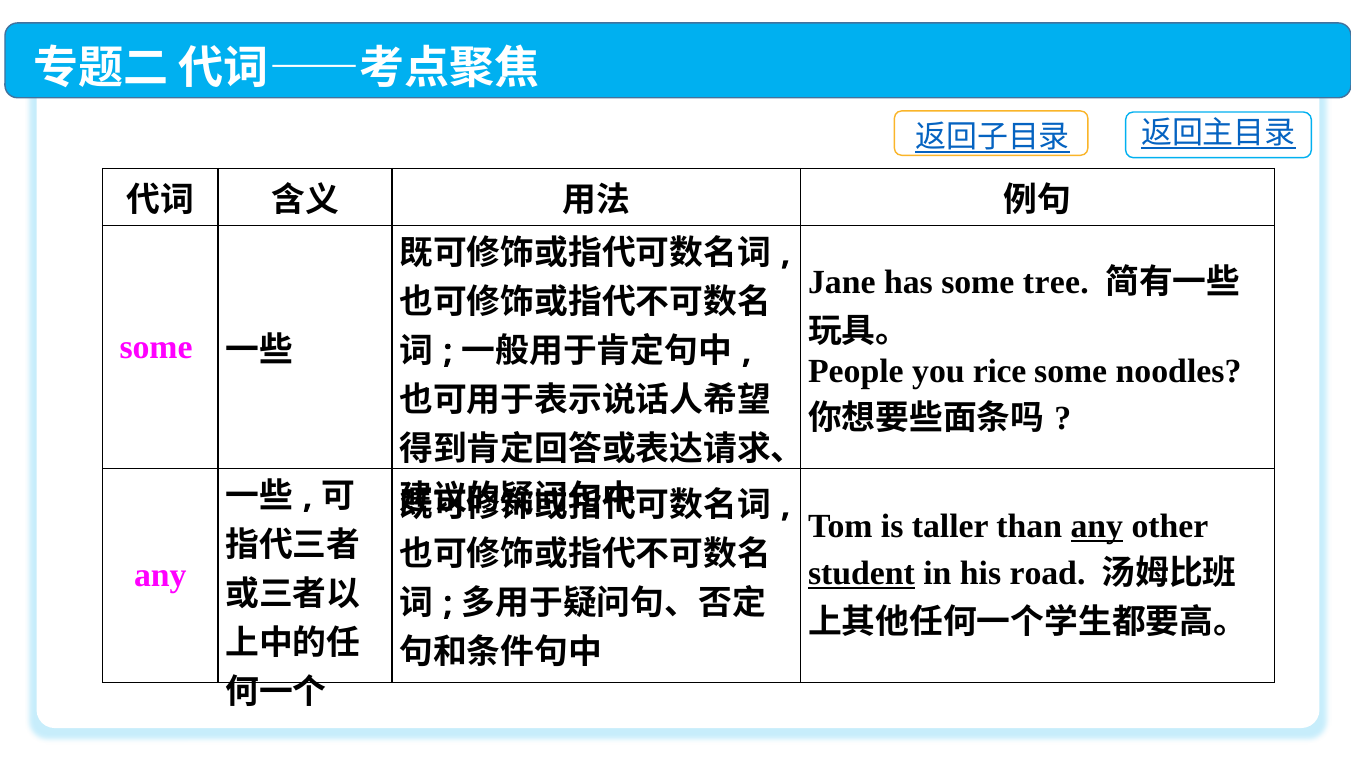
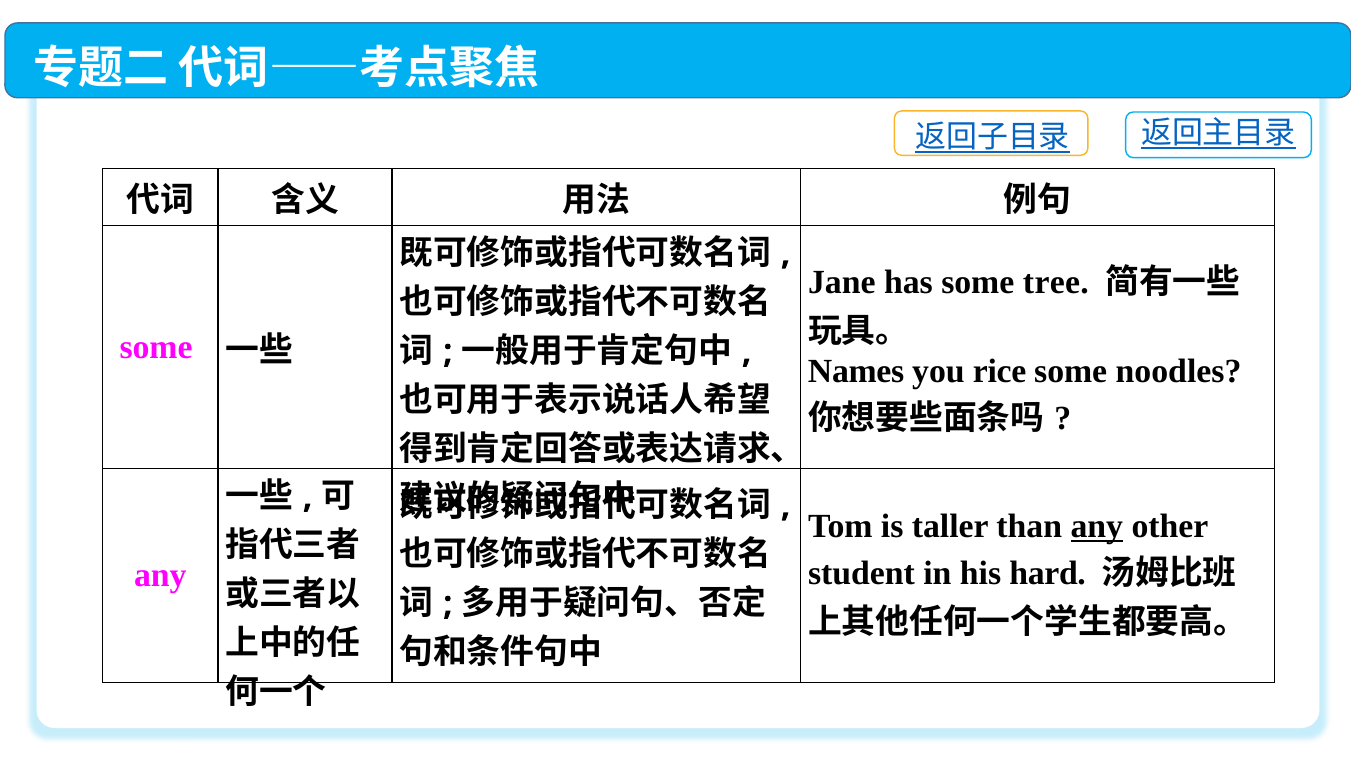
People: People -> Names
student underline: present -> none
road: road -> hard
